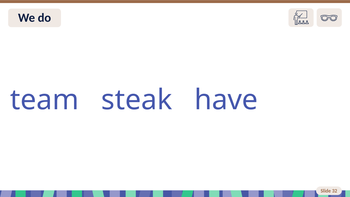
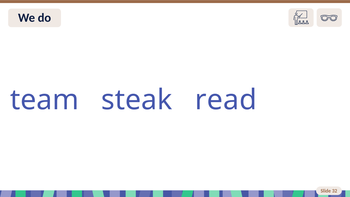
have: have -> read
